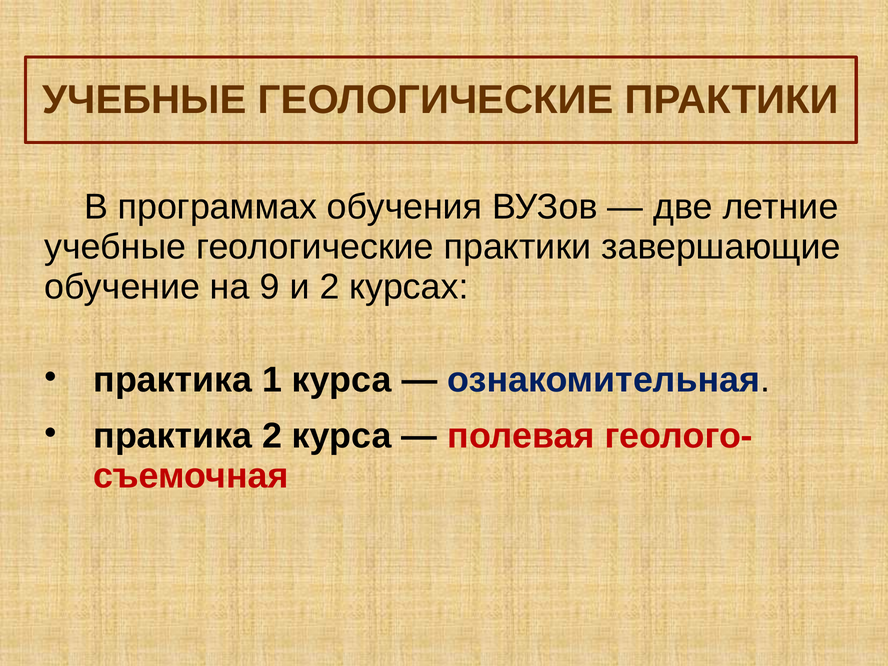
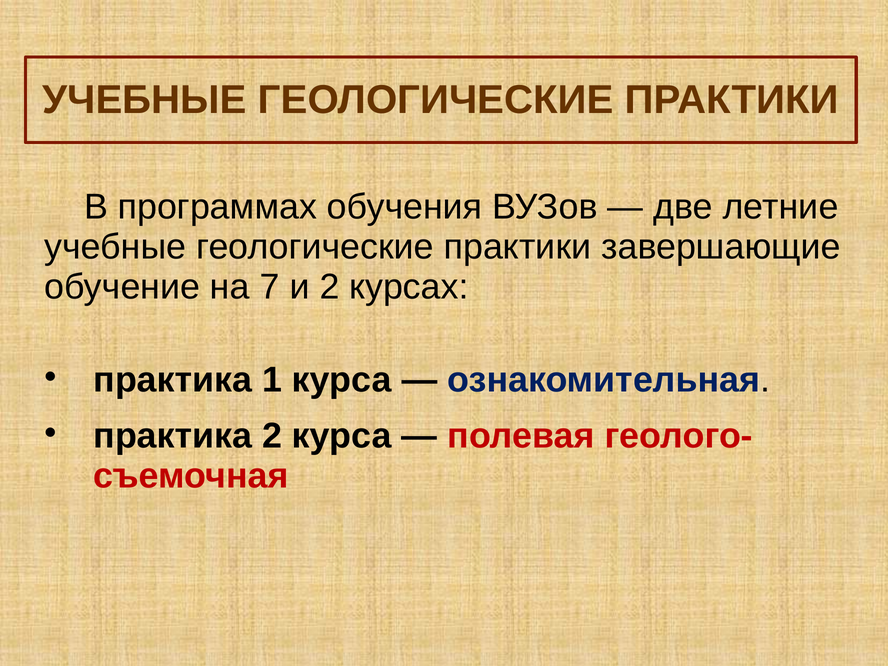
9: 9 -> 7
